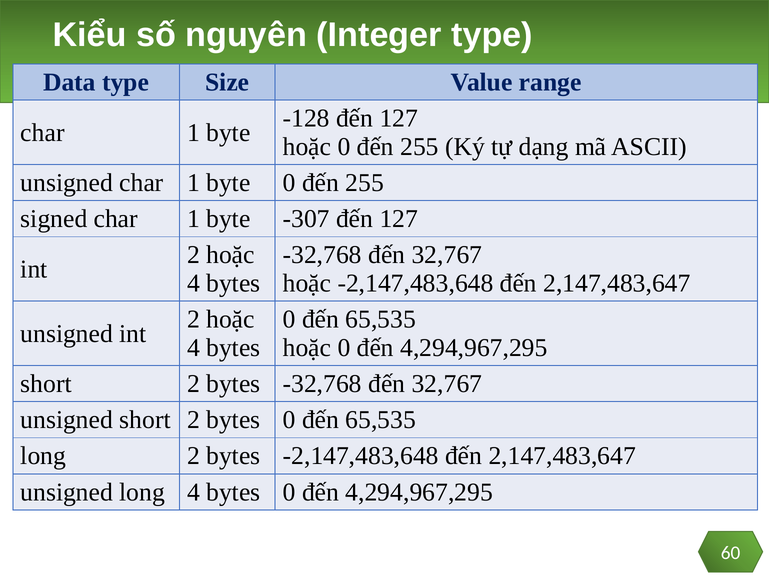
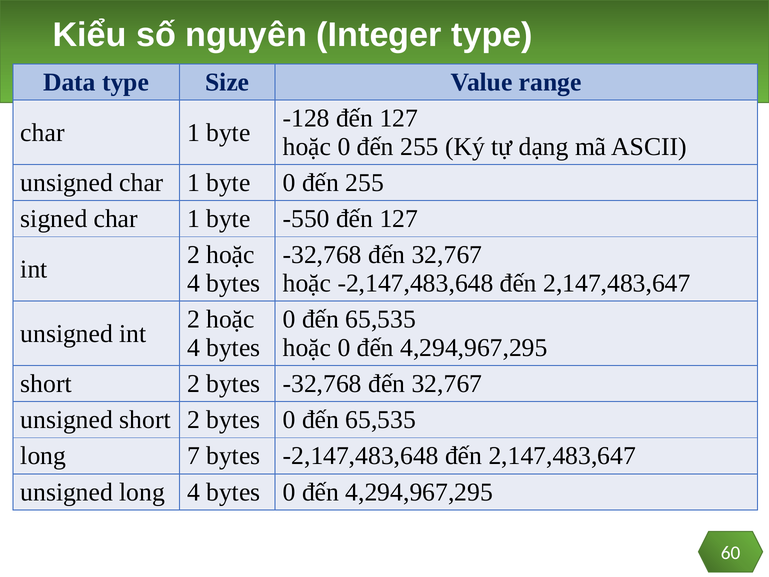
-307: -307 -> -550
long 2: 2 -> 7
